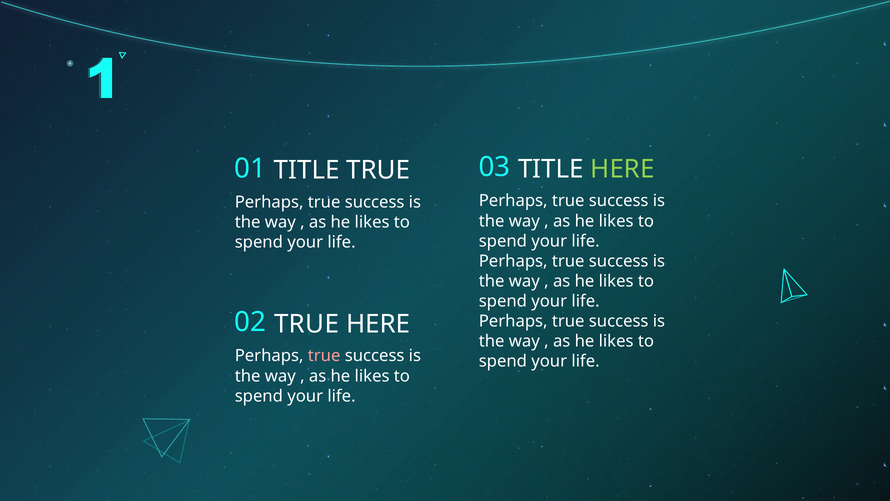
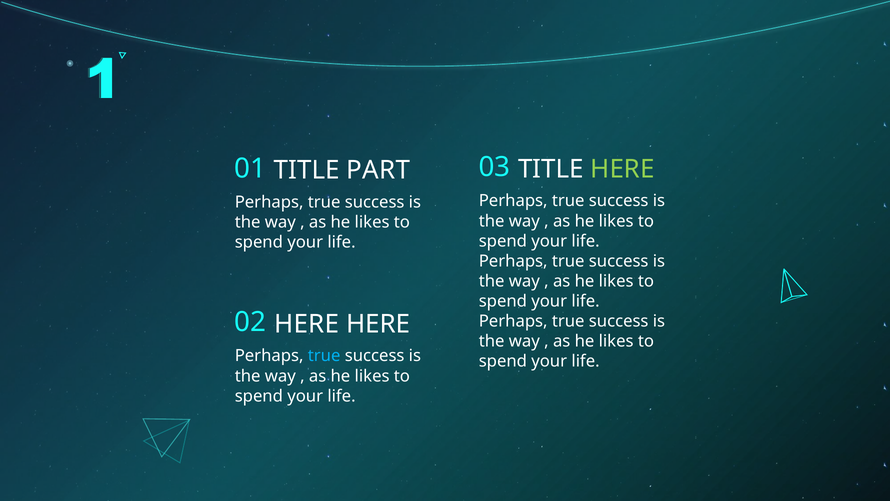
TITLE TRUE: TRUE -> PART
TRUE at (307, 324): TRUE -> HERE
true at (324, 356) colour: pink -> light blue
